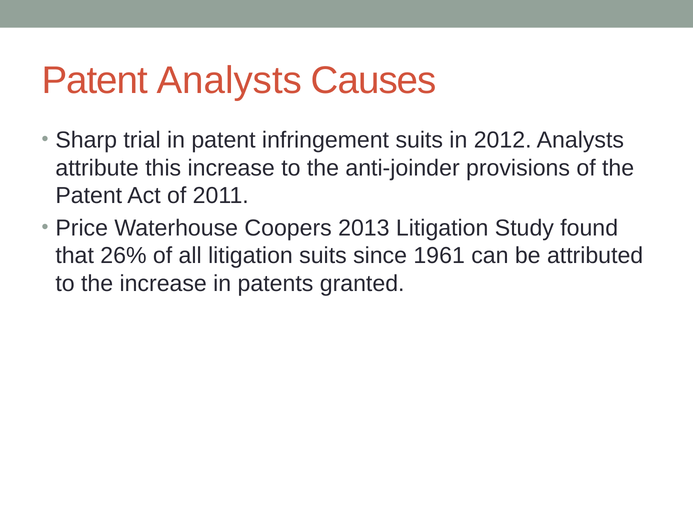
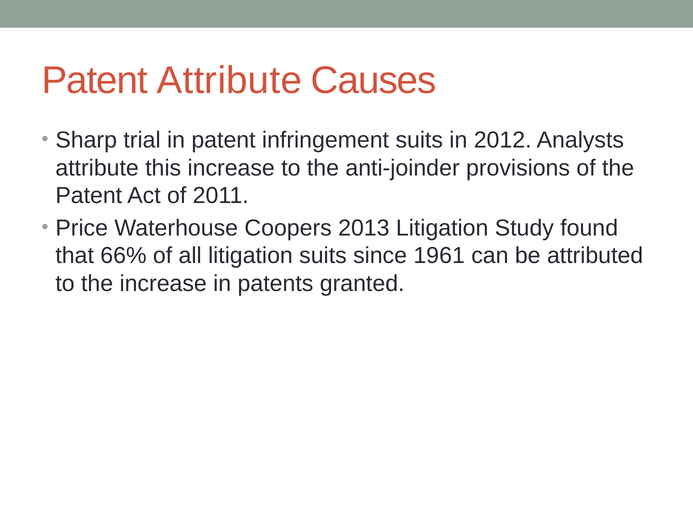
Patent Analysts: Analysts -> Attribute
26%: 26% -> 66%
